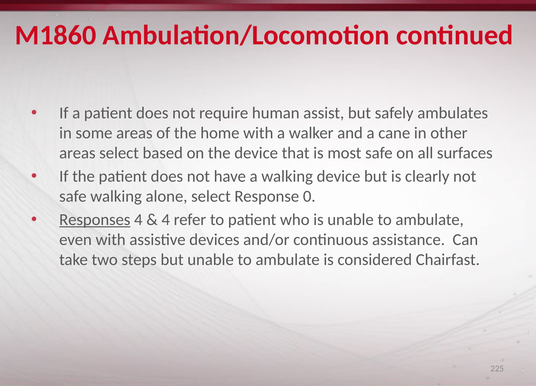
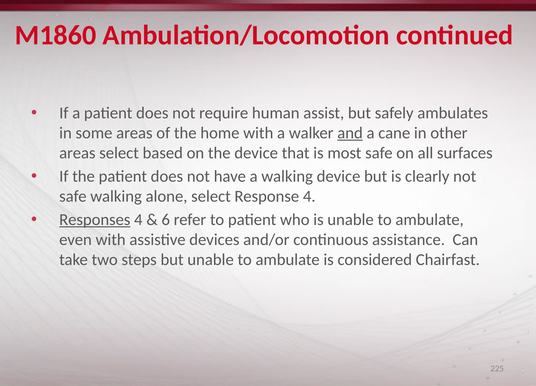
and underline: none -> present
Response 0: 0 -> 4
4 at (166, 220): 4 -> 6
